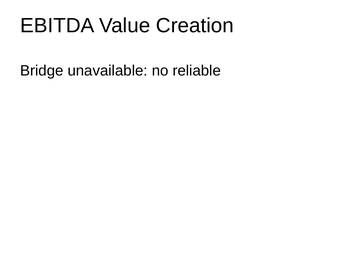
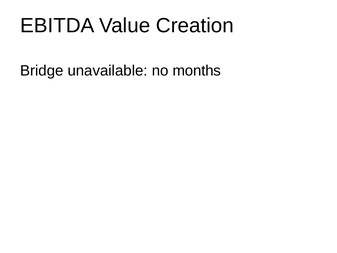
reliable: reliable -> months
